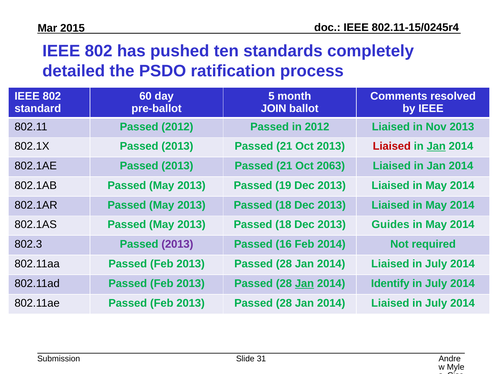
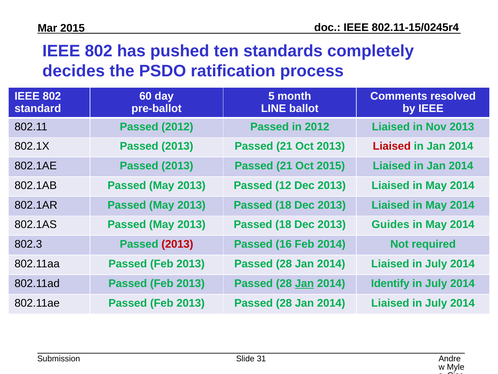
detailed: detailed -> decides
JOIN: JOIN -> LINE
Jan at (436, 146) underline: present -> none
Oct 2063: 2063 -> 2015
19: 19 -> 12
2013 at (177, 244) colour: purple -> red
